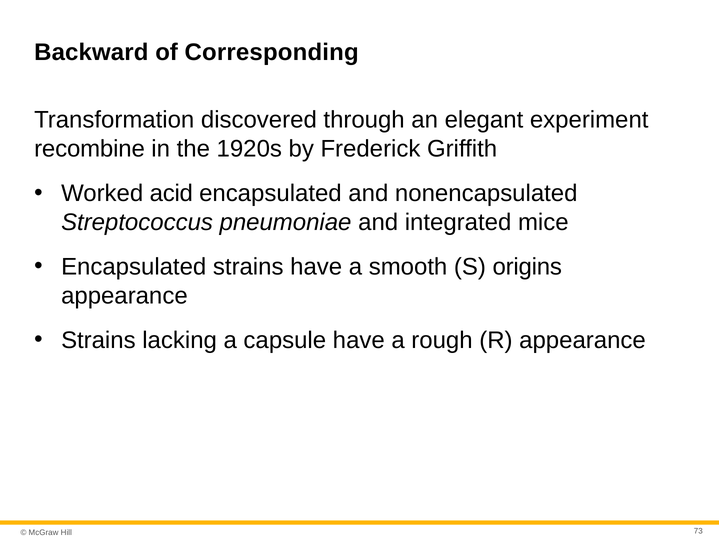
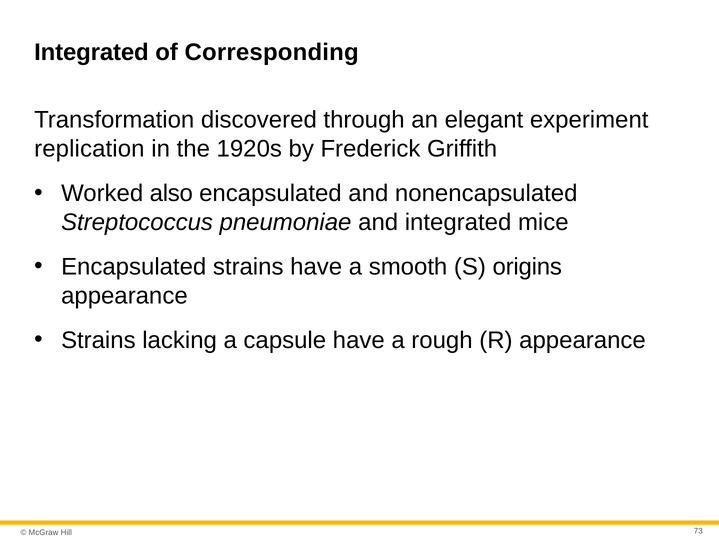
Backward at (91, 52): Backward -> Integrated
recombine: recombine -> replication
acid: acid -> also
